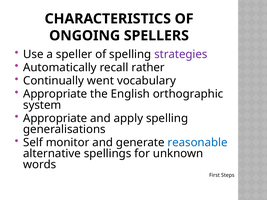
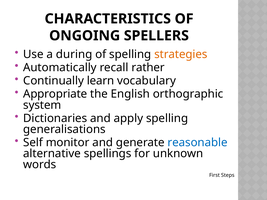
speller: speller -> during
strategies colour: purple -> orange
went: went -> learn
Appropriate at (55, 118): Appropriate -> Dictionaries
